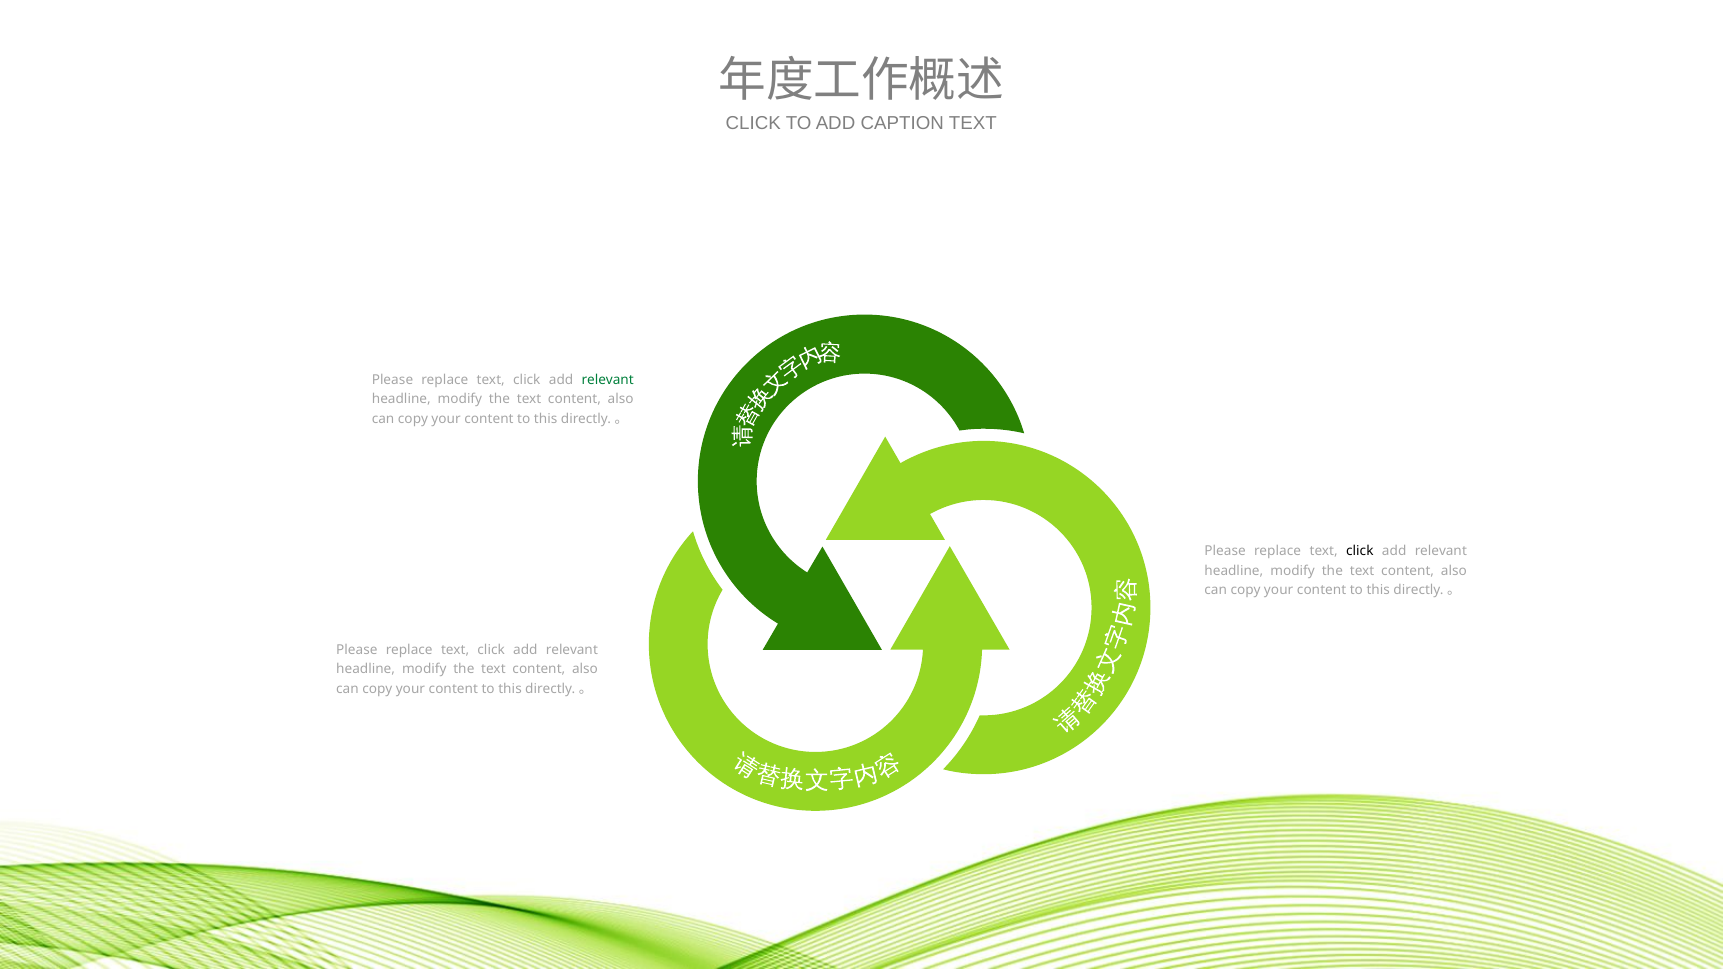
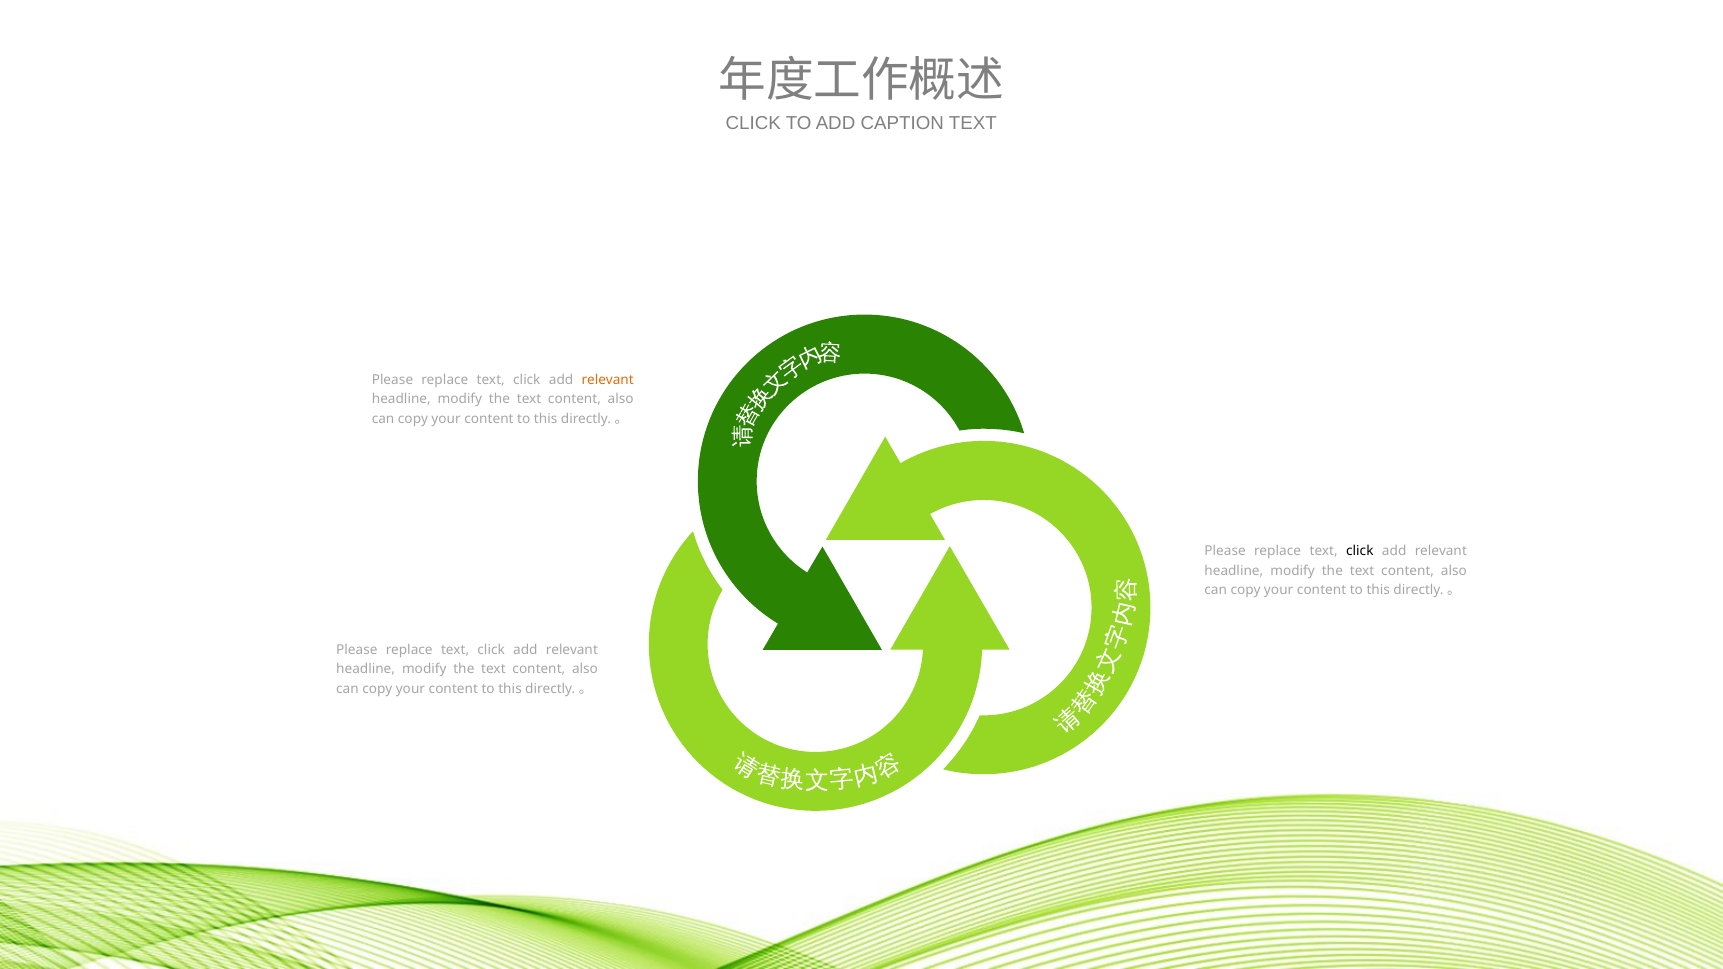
relevant at (608, 380) colour: green -> orange
